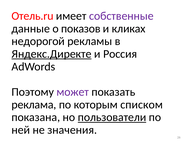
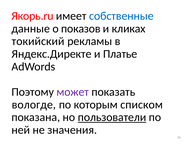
Отель.ru: Отель.ru -> Якорь.ru
собственные colour: purple -> blue
недорогой: недорогой -> токийский
Яндекс.Директе underline: present -> none
Россия: Россия -> Платье
реклама: реклама -> вологде
